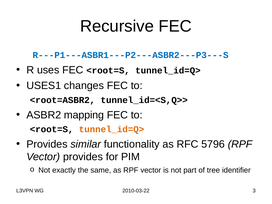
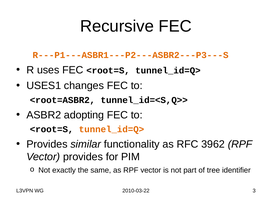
R---P1---ASBR1---P2---ASBR2---P3---S colour: blue -> orange
mapping: mapping -> adopting
5796: 5796 -> 3962
